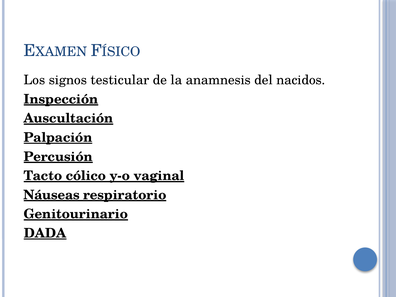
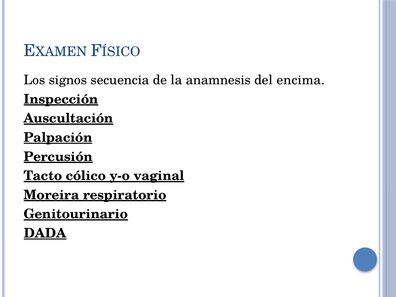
testicular: testicular -> secuencia
nacidos: nacidos -> encima
Náuseas: Náuseas -> Moreira
